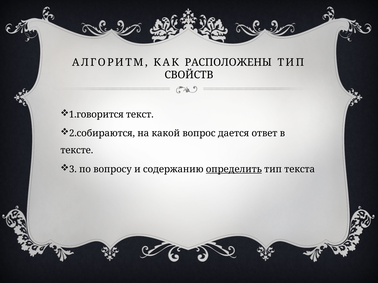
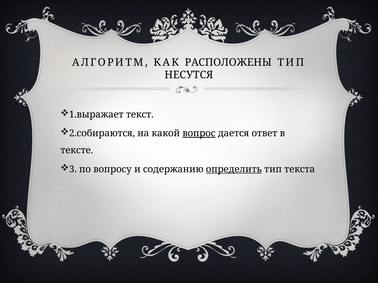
СВОЙСТВ: СВОЙСТВ -> НЕСУТСЯ
1.говорится: 1.говорится -> 1.выражает
вопрос underline: none -> present
